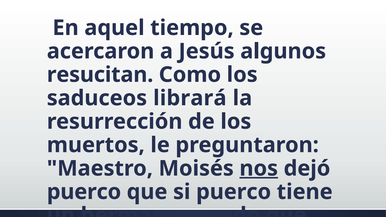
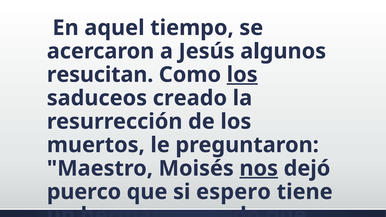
los at (242, 75) underline: none -> present
librará: librará -> creado
si puerco: puerco -> espero
